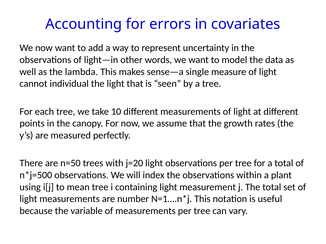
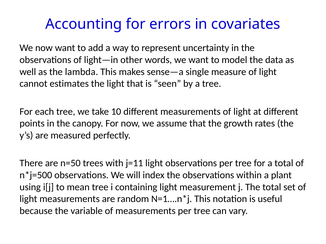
individual: individual -> estimates
j=20: j=20 -> j=11
number: number -> random
